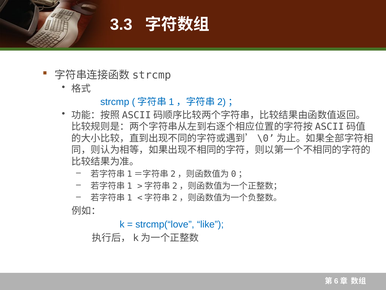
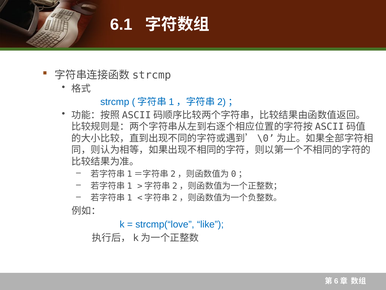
3.3: 3.3 -> 6.1
